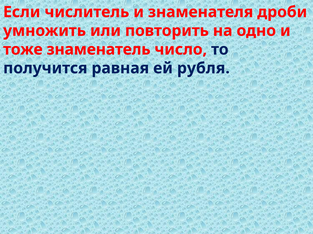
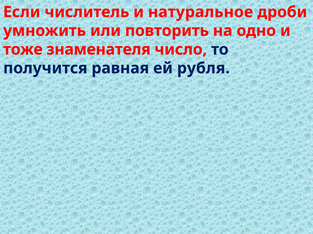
знаменателя: знаменателя -> натуральное
знаменатель: знаменатель -> знаменателя
